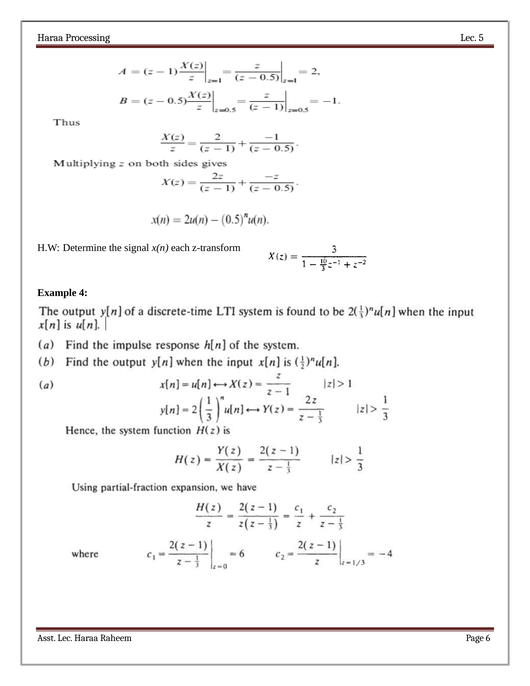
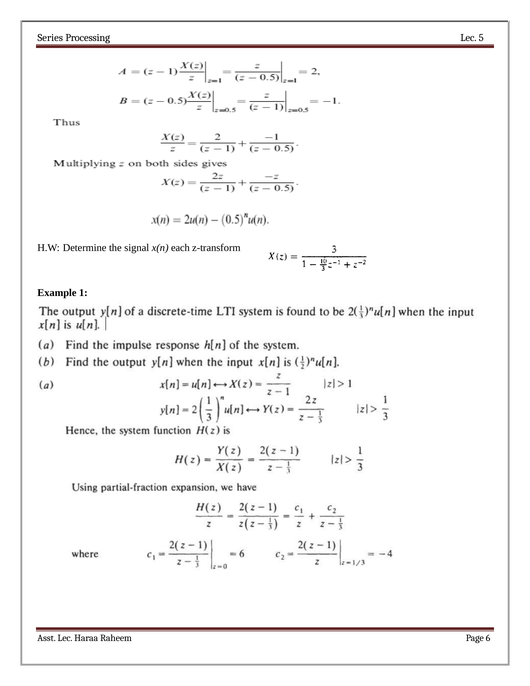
Haraa at (50, 38): Haraa -> Series
4: 4 -> 1
